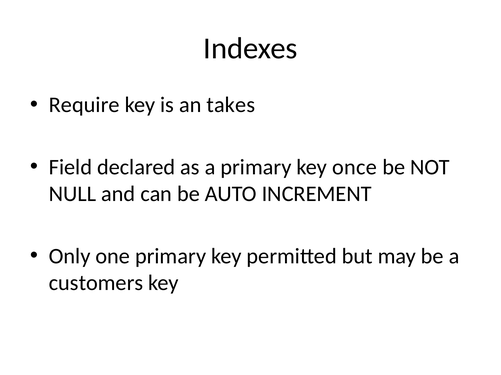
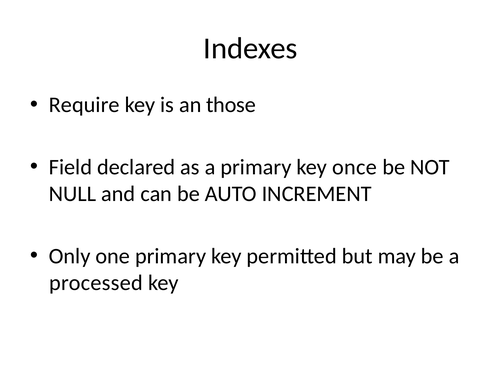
takes: takes -> those
customers: customers -> processed
